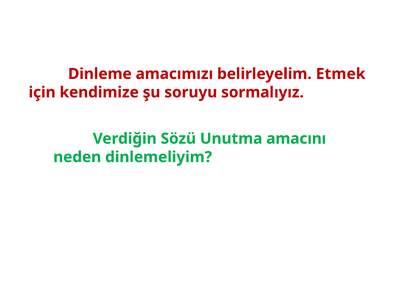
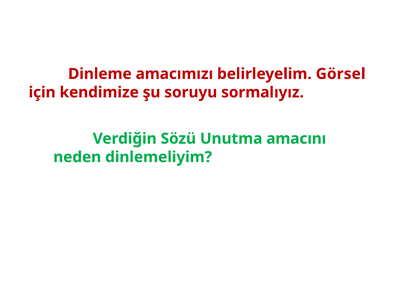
Etmek: Etmek -> Görsel
